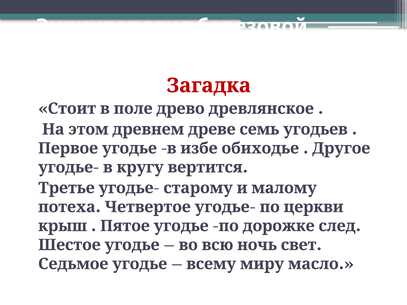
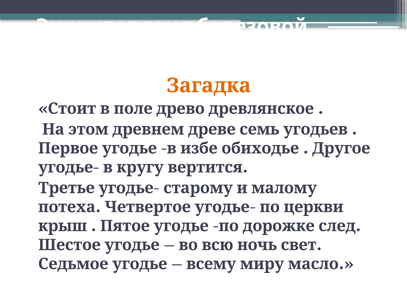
Загадка colour: red -> orange
